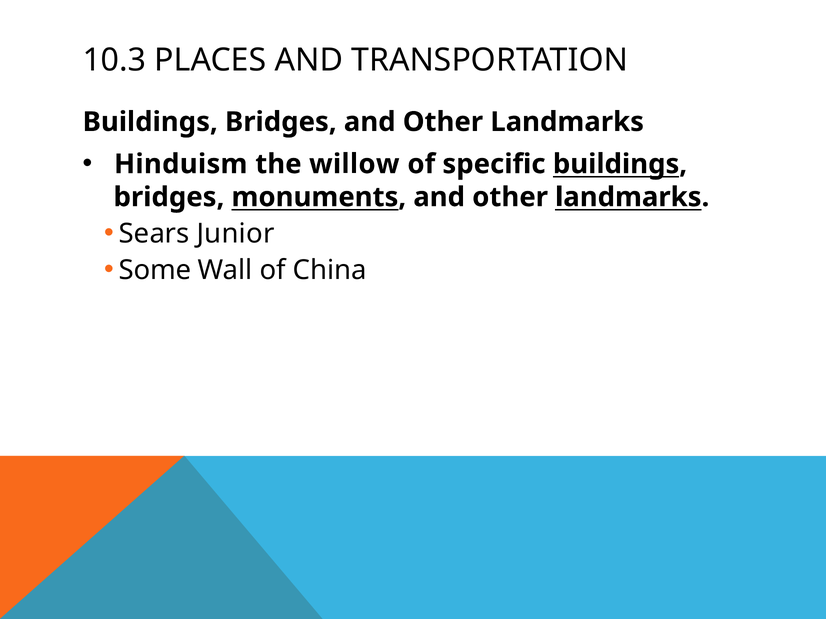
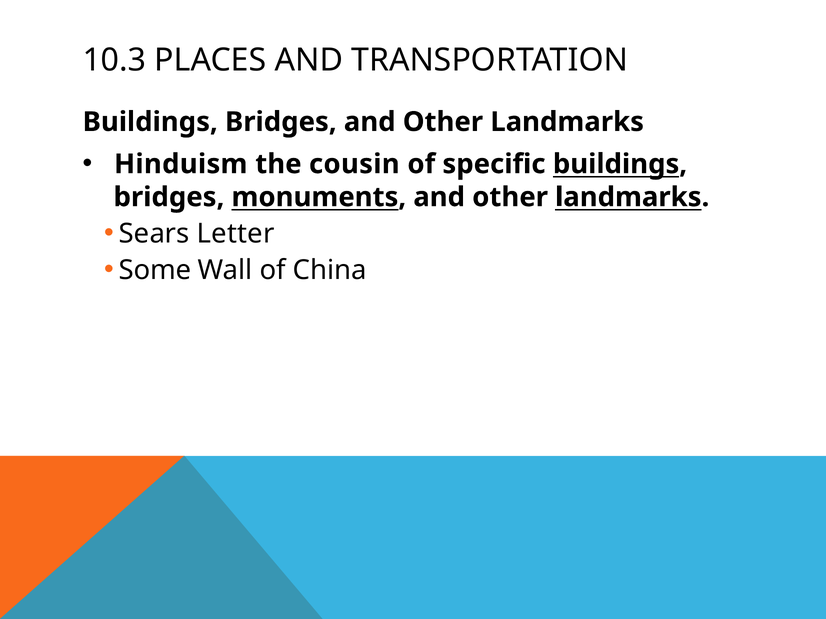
willow: willow -> cousin
Junior: Junior -> Letter
